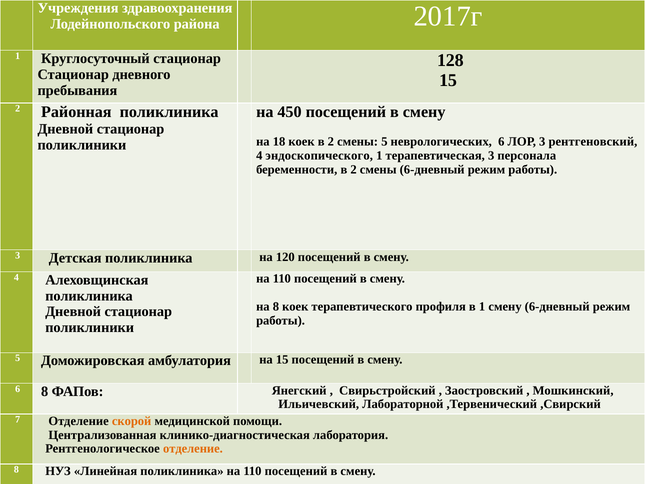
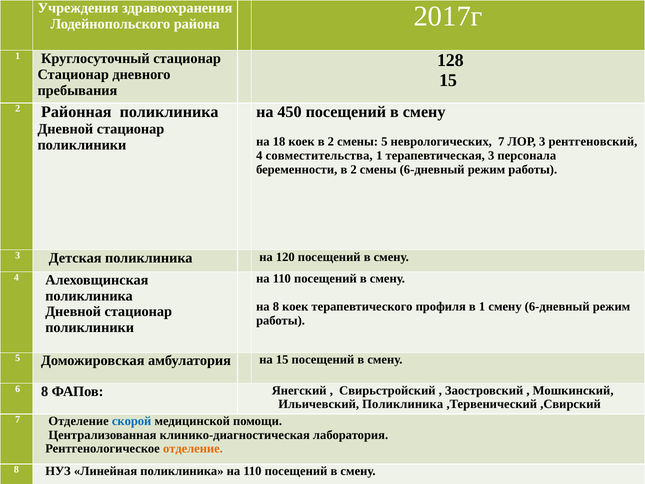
неврологических 6: 6 -> 7
эндоскопического: эндоскопического -> совместительства
Ильичевский Лабораторной: Лабораторной -> Поликлиника
скорой colour: orange -> blue
